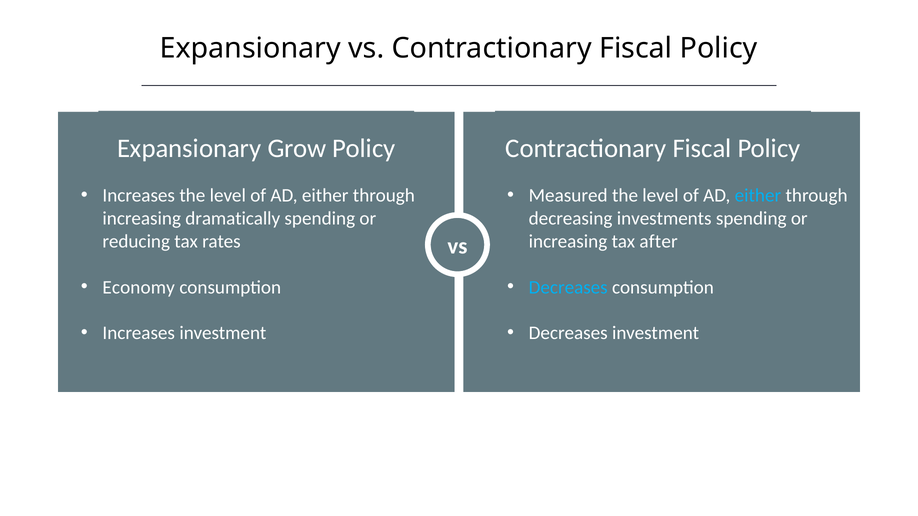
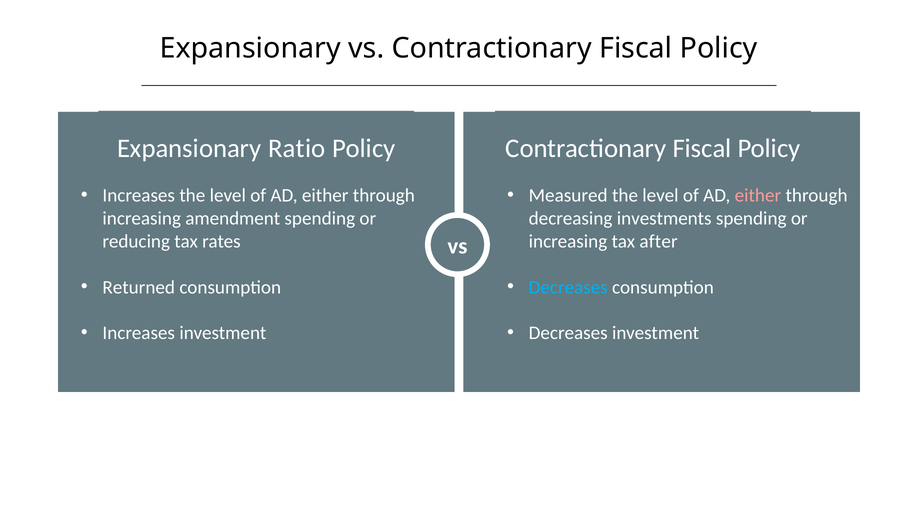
Grow: Grow -> Ratio
either at (758, 196) colour: light blue -> pink
dramatically: dramatically -> amendment
Economy: Economy -> Returned
